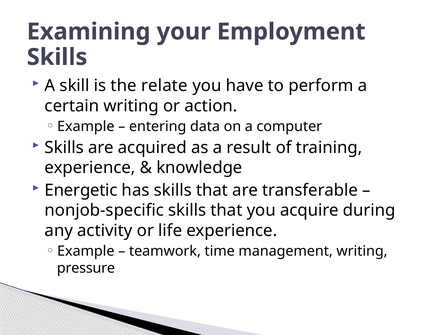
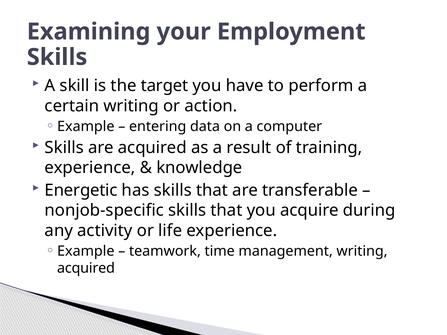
relate: relate -> target
pressure at (86, 268): pressure -> acquired
